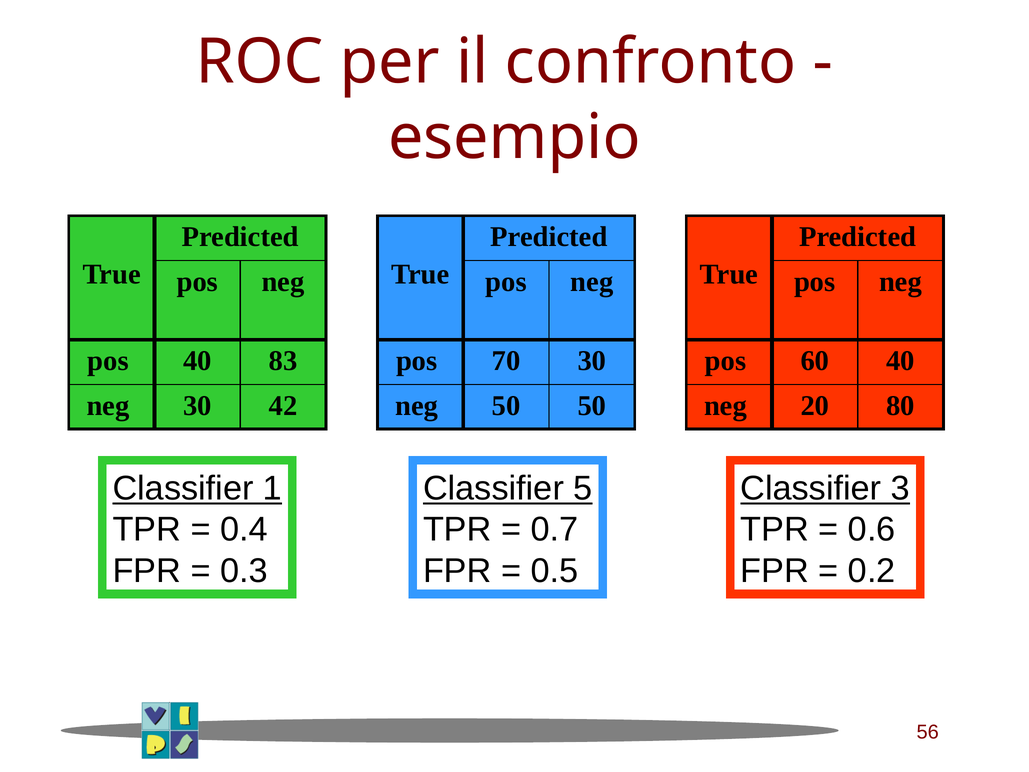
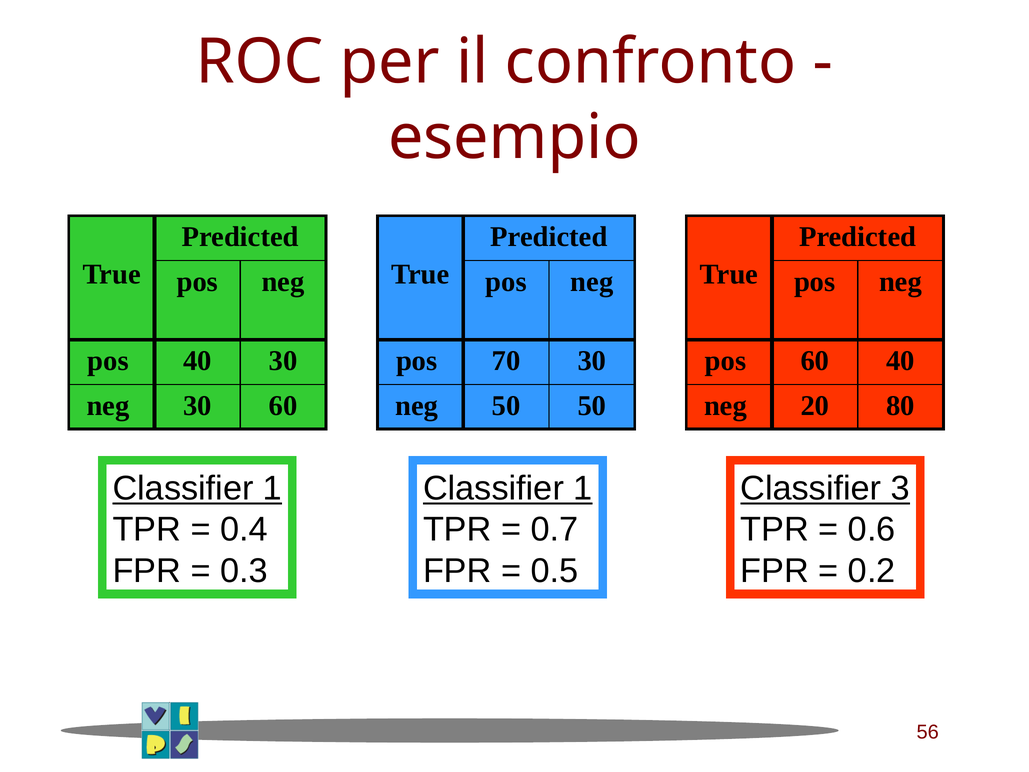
40 83: 83 -> 30
30 42: 42 -> 60
5 at (583, 488): 5 -> 1
